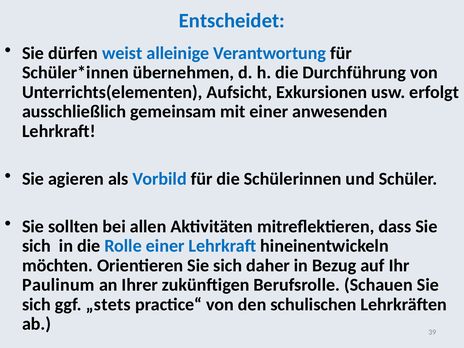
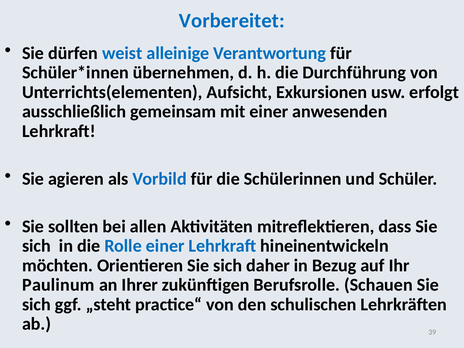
Entscheidet: Entscheidet -> Vorbereitet
„stets: „stets -> „steht
